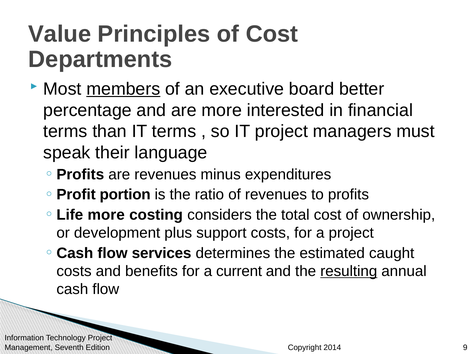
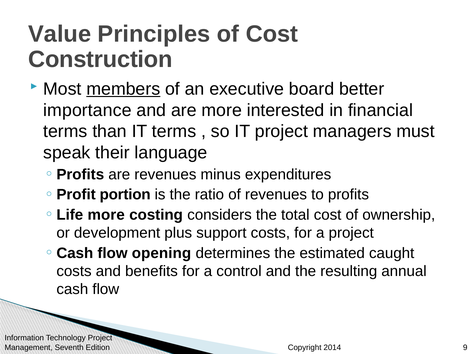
Departments: Departments -> Construction
percentage: percentage -> importance
services: services -> opening
current: current -> control
resulting underline: present -> none
